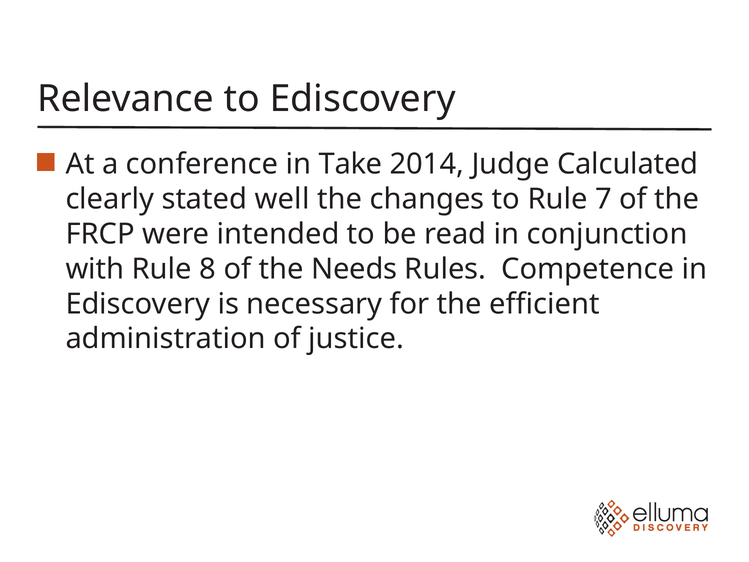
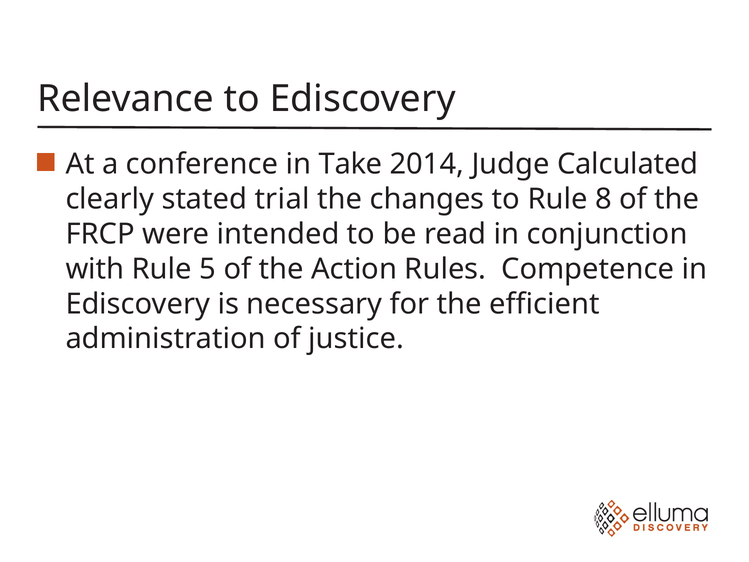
well: well -> trial
7: 7 -> 8
8: 8 -> 5
Needs: Needs -> Action
